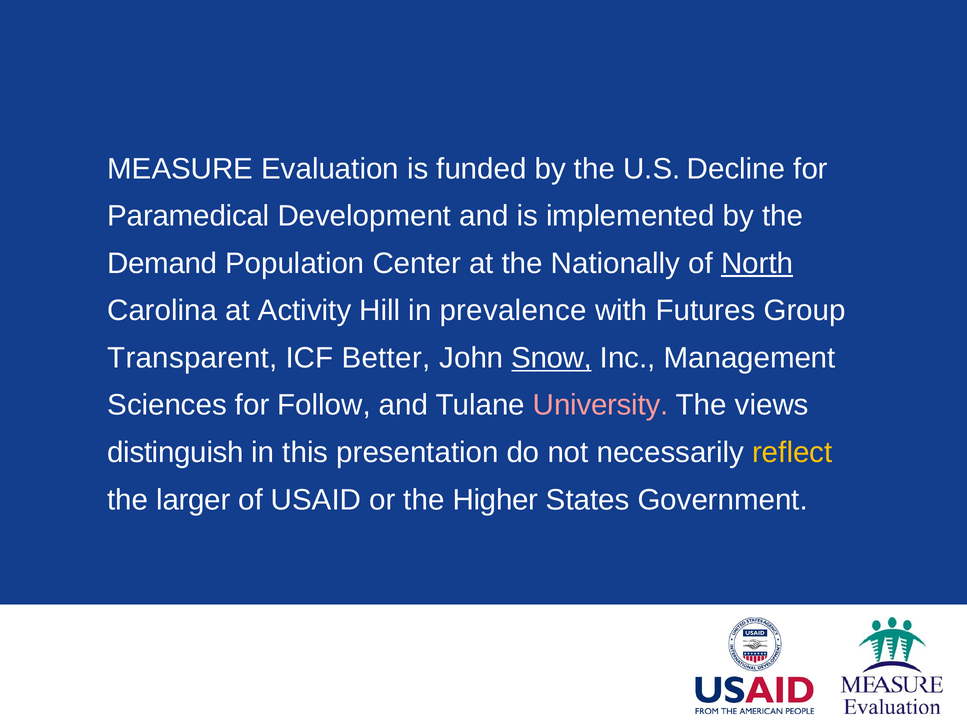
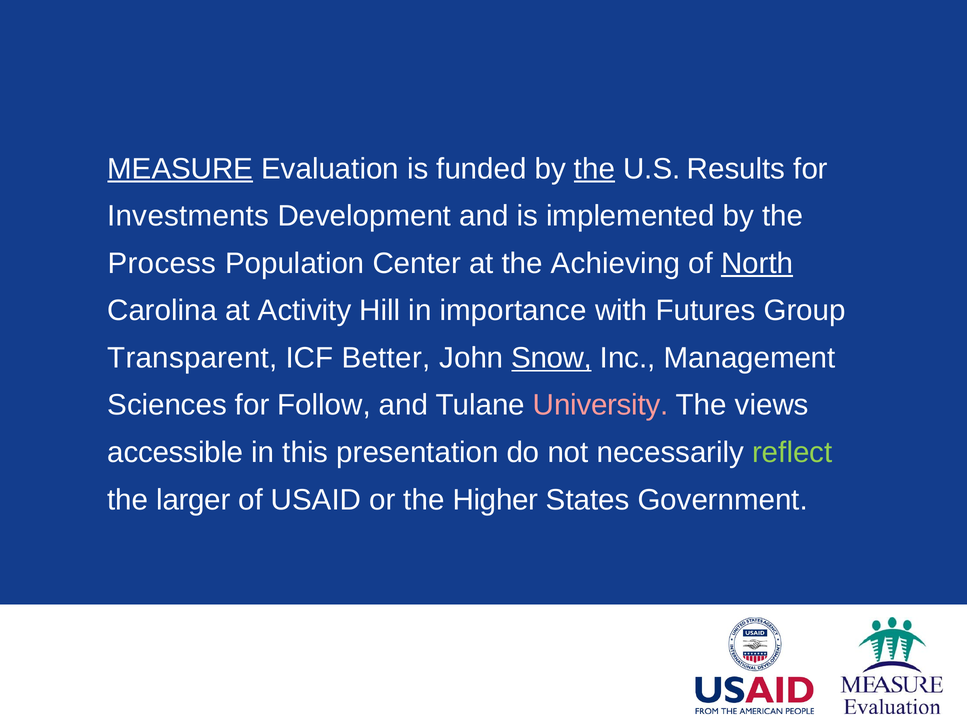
MEASURE underline: none -> present
the at (594, 169) underline: none -> present
Decline: Decline -> Results
Paramedical: Paramedical -> Investments
Demand: Demand -> Process
Nationally: Nationally -> Achieving
prevalence: prevalence -> importance
distinguish: distinguish -> accessible
reflect colour: yellow -> light green
